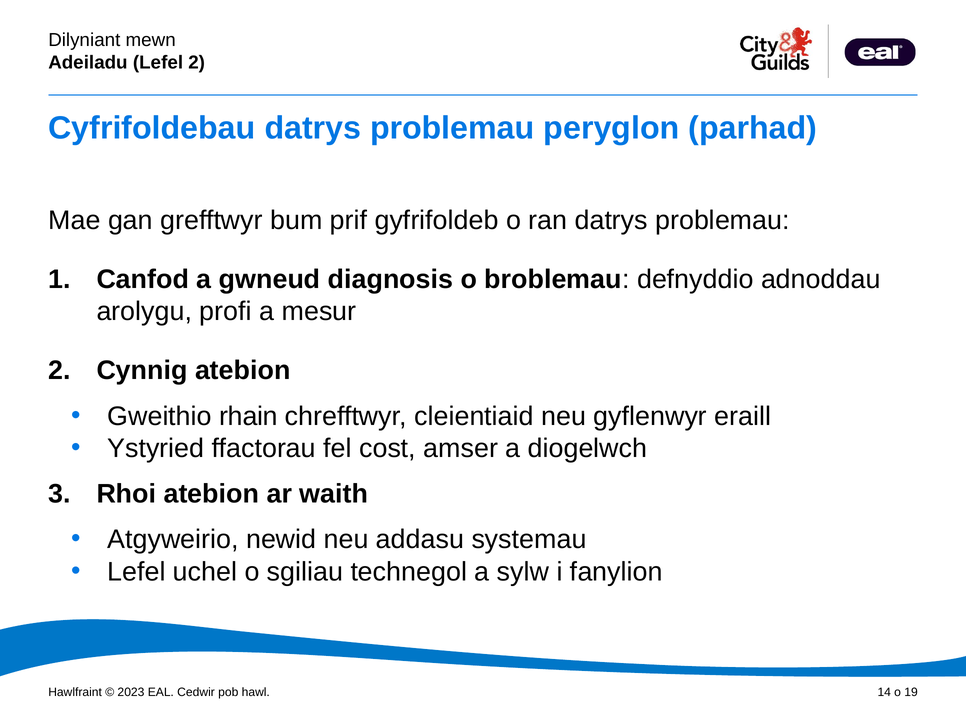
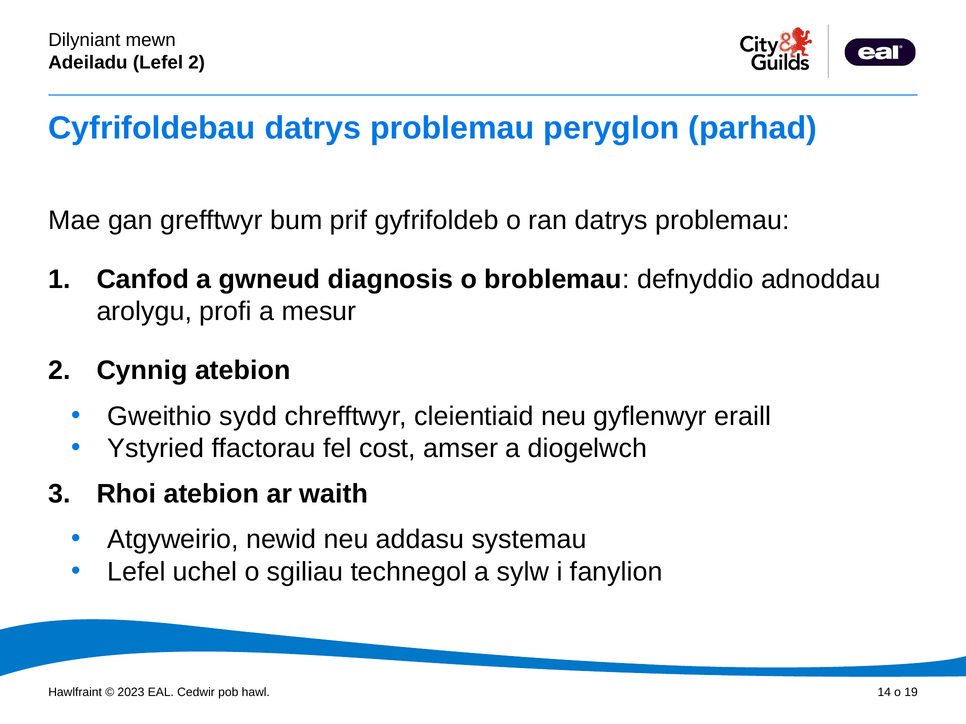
rhain: rhain -> sydd
